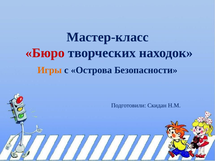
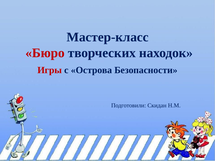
Игры colour: orange -> red
